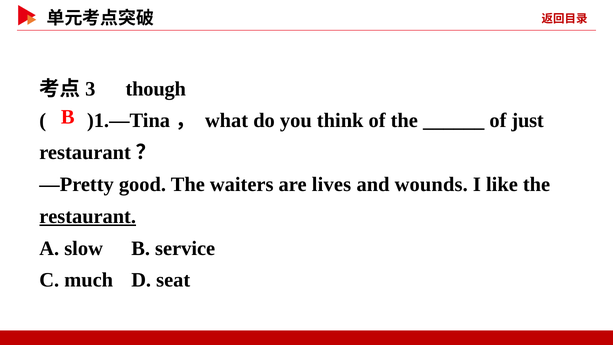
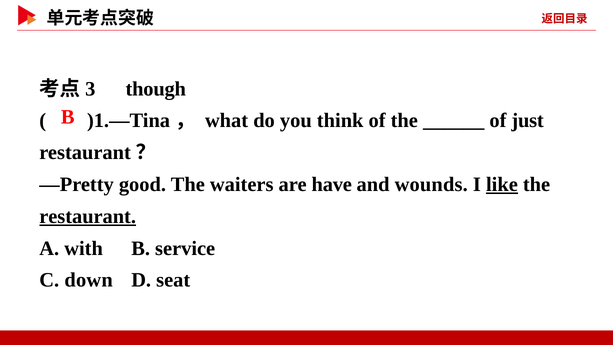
lives: lives -> have
like underline: none -> present
slow: slow -> with
much: much -> down
